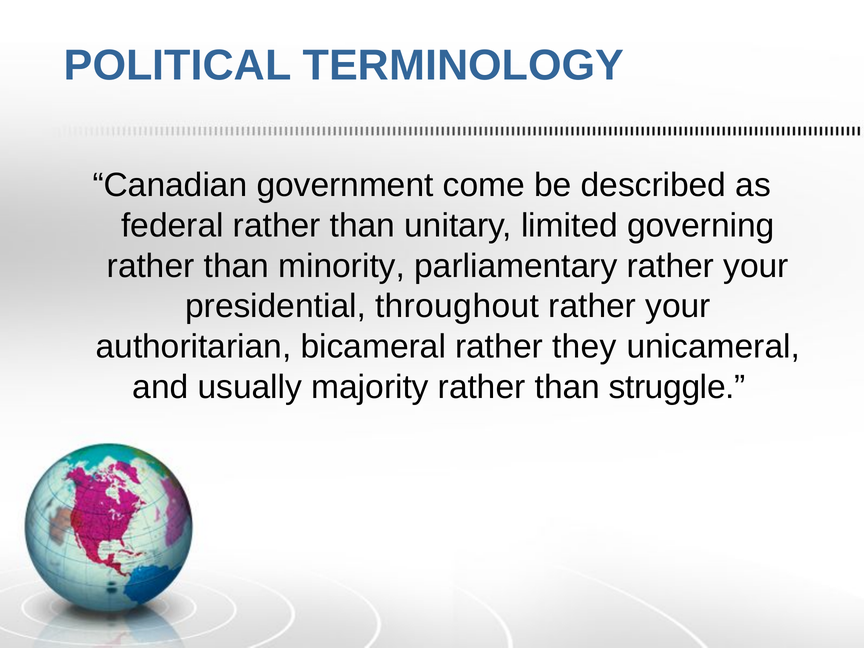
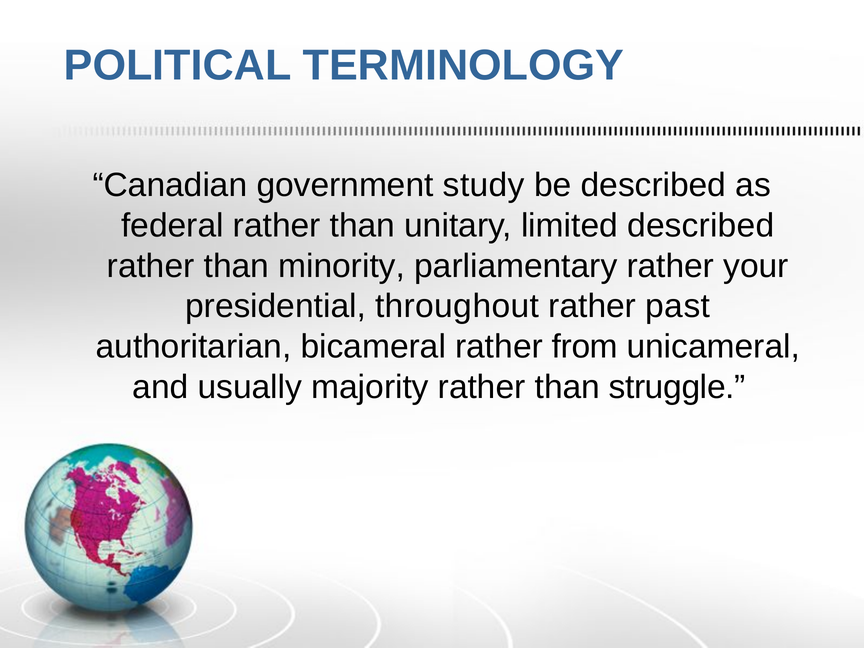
come: come -> study
limited governing: governing -> described
your at (678, 306): your -> past
they: they -> from
